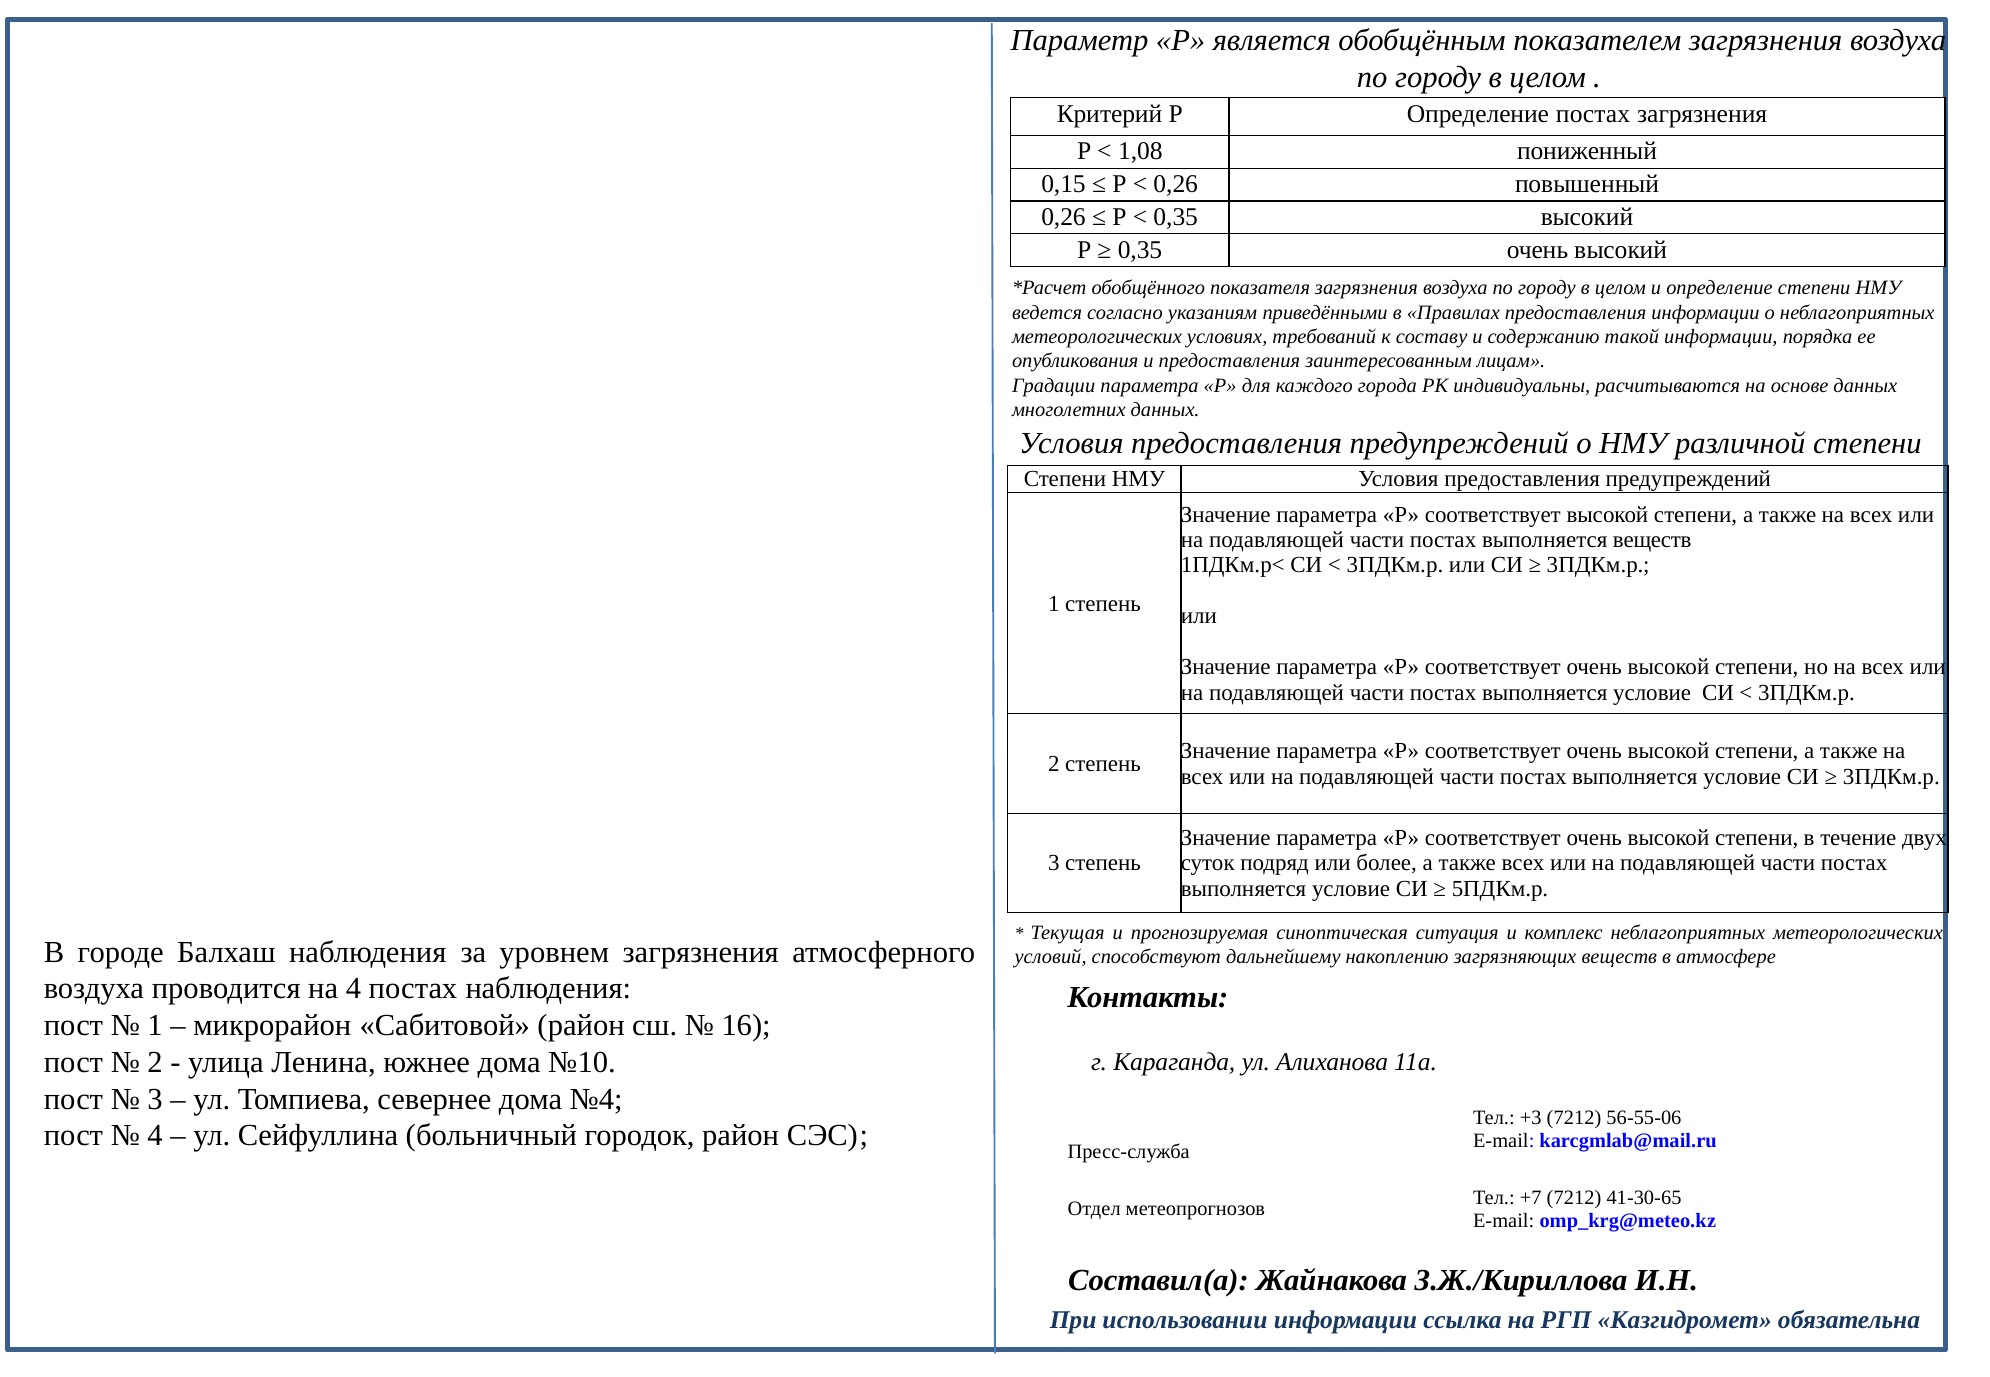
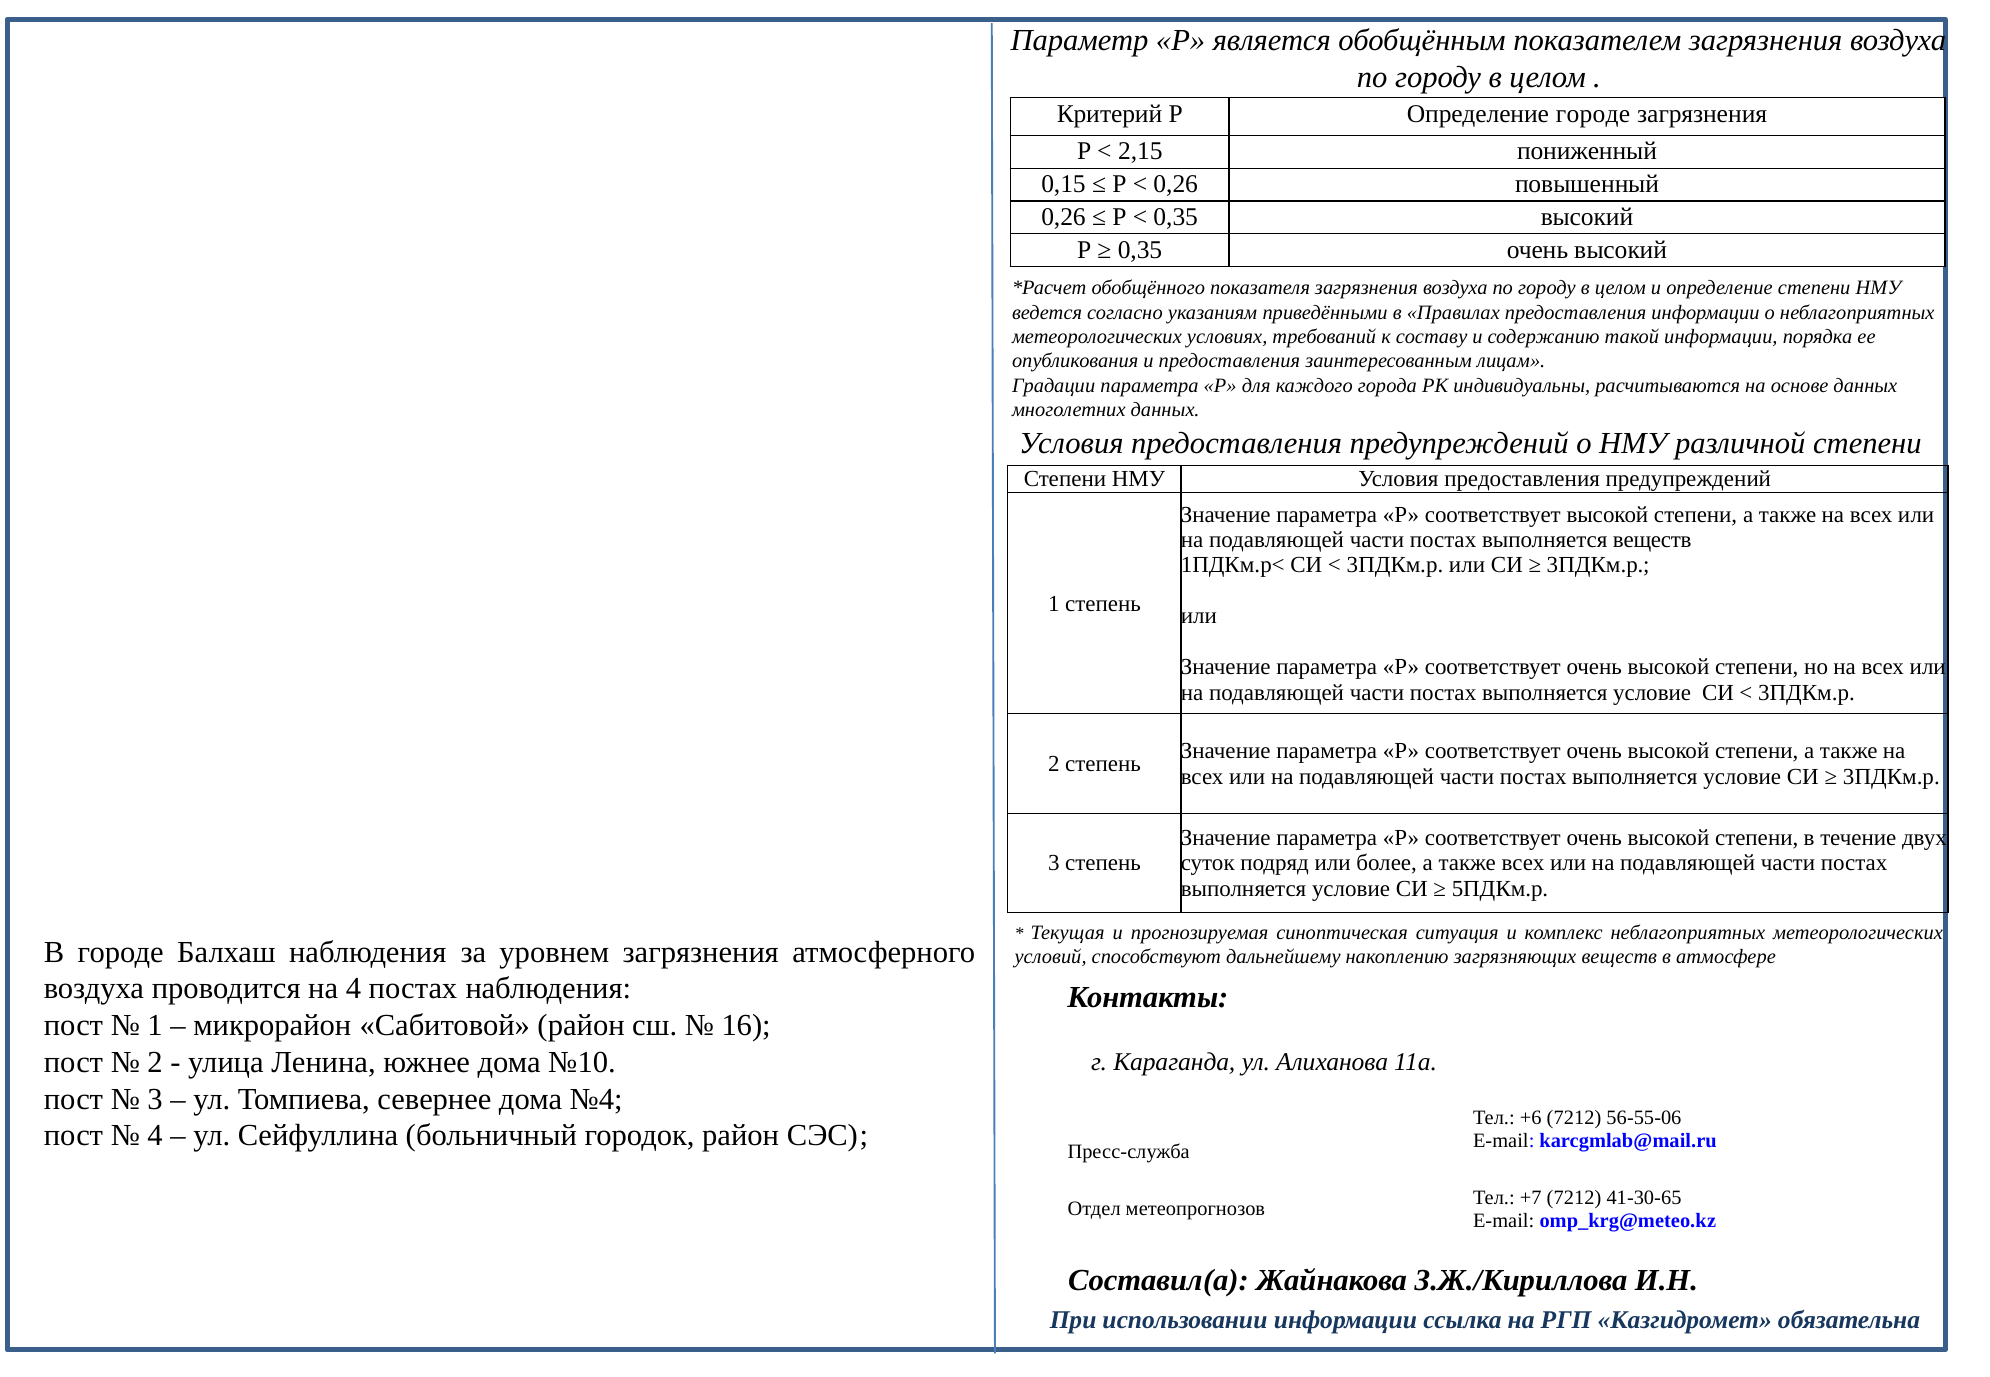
Определение постах: постах -> городе
1,08: 1,08 -> 2,15
+3: +3 -> +6
